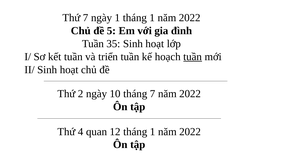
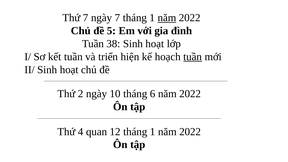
ngày 1: 1 -> 7
năm at (167, 18) underline: none -> present
35: 35 -> 38
triển tuần: tuần -> hiện
tháng 7: 7 -> 6
